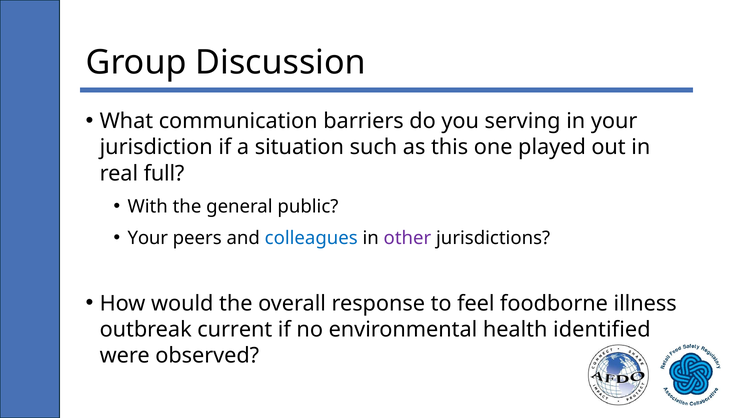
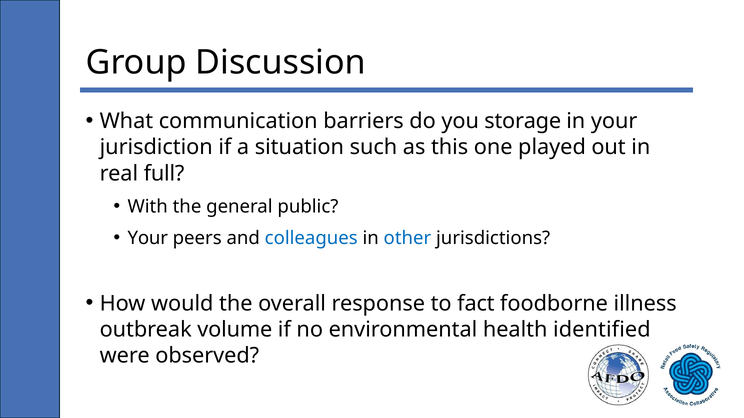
serving: serving -> storage
other colour: purple -> blue
feel: feel -> fact
current: current -> volume
